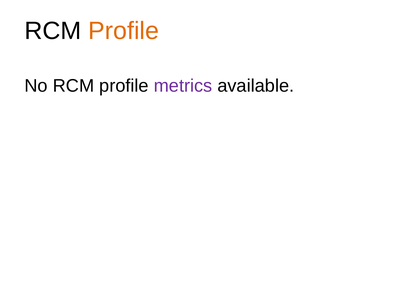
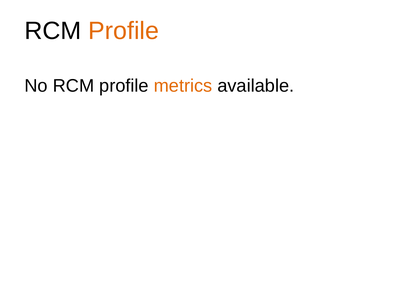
metrics colour: purple -> orange
